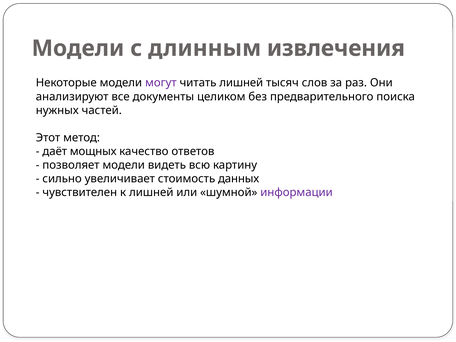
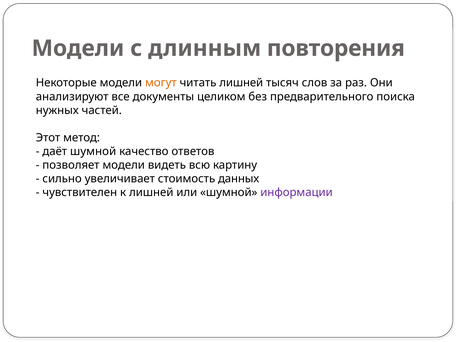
извлечения: извлечения -> повторения
могут colour: purple -> orange
даёт мощных: мощных -> шумной
